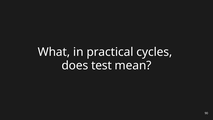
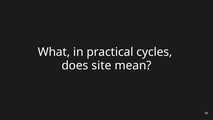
test: test -> site
